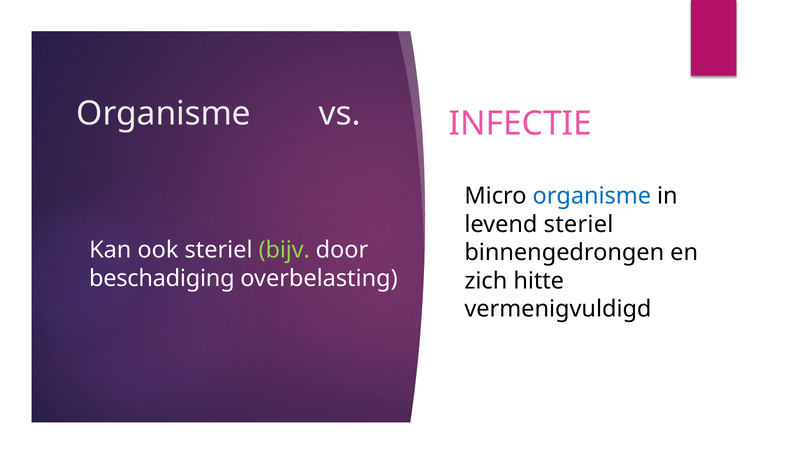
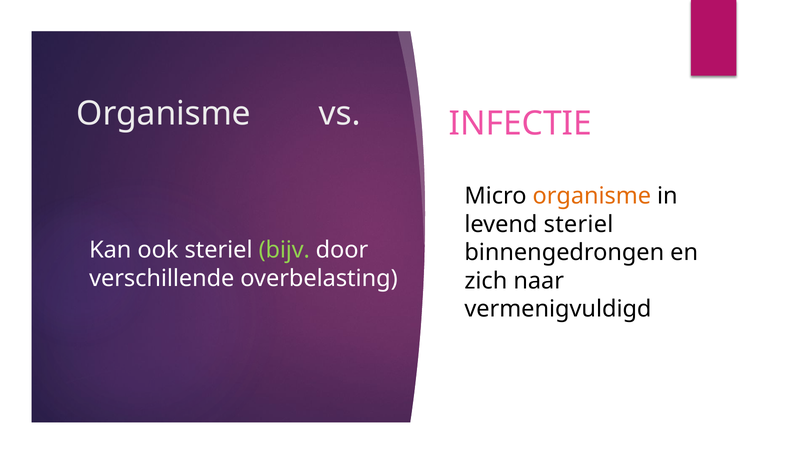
organisme at (592, 196) colour: blue -> orange
beschadiging: beschadiging -> verschillende
hitte: hitte -> naar
